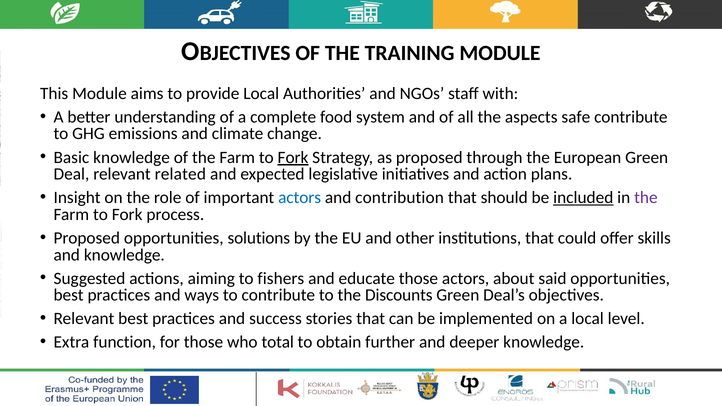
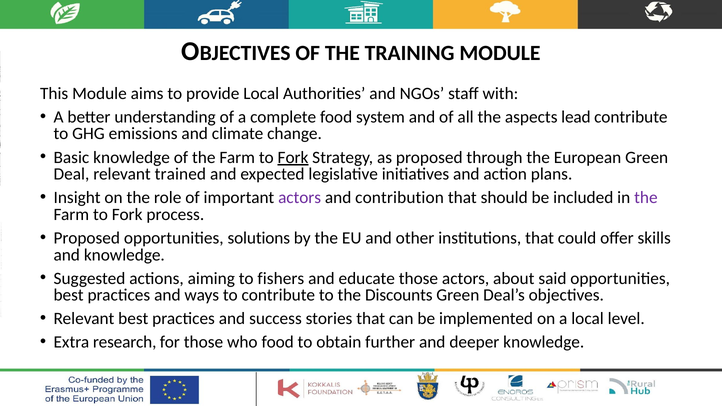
safe: safe -> lead
related: related -> trained
actors at (300, 198) colour: blue -> purple
included underline: present -> none
function: function -> research
who total: total -> food
